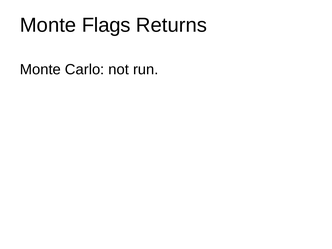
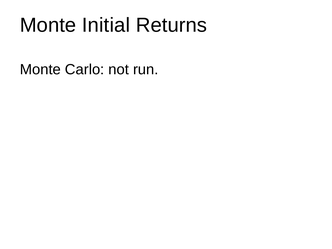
Flags: Flags -> Initial
